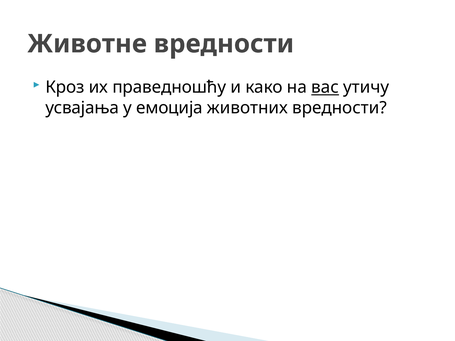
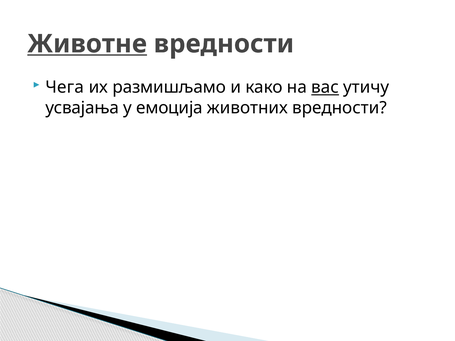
Животне underline: none -> present
Кроз: Кроз -> Чега
праведношћу: праведношћу -> размишљамо
